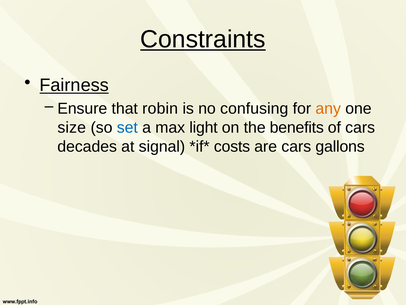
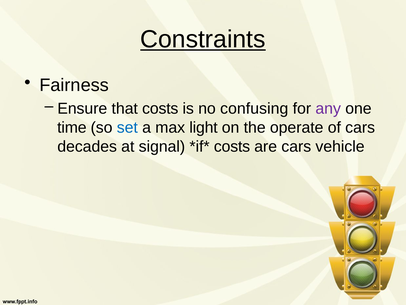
Fairness underline: present -> none
that robin: robin -> costs
any colour: orange -> purple
size: size -> time
benefits: benefits -> operate
gallons: gallons -> vehicle
